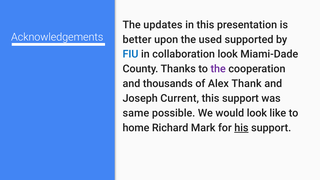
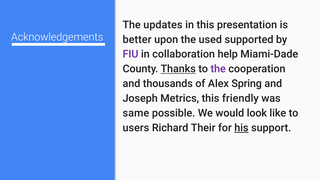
FIU colour: blue -> purple
collaboration look: look -> help
Thanks underline: none -> present
Thank: Thank -> Spring
Current: Current -> Metrics
this support: support -> friendly
home: home -> users
Mark: Mark -> Their
